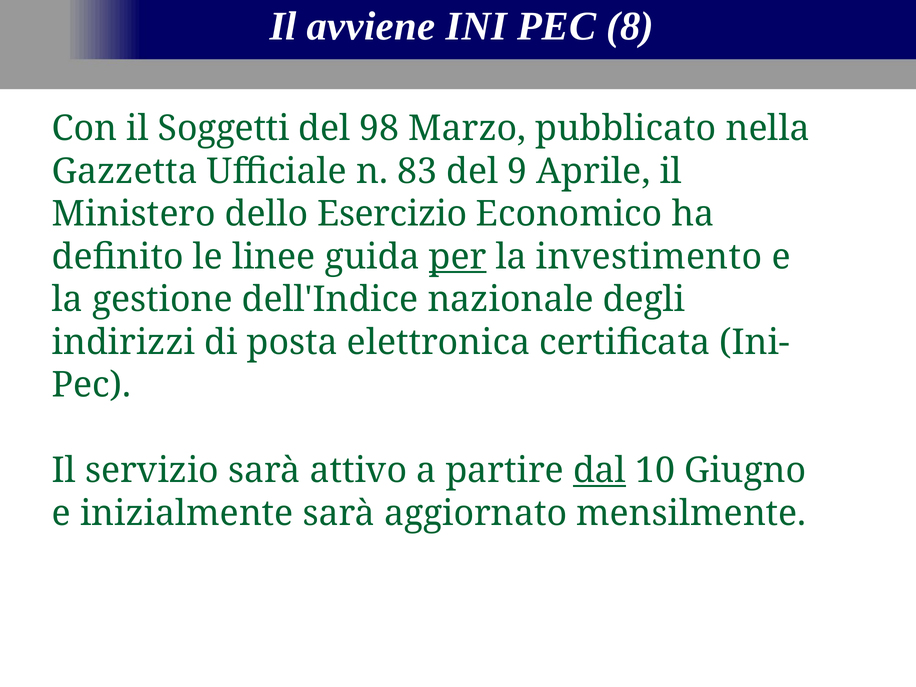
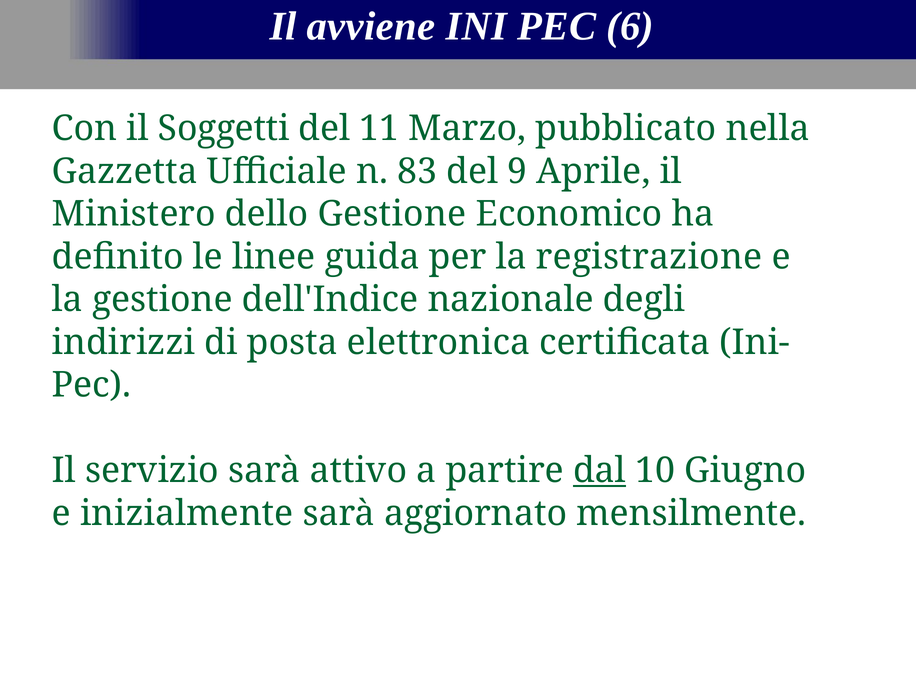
8: 8 -> 6
98: 98 -> 11
dello Esercizio: Esercizio -> Gestione
per underline: present -> none
investimento: investimento -> registrazione
